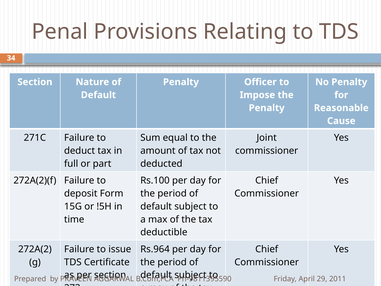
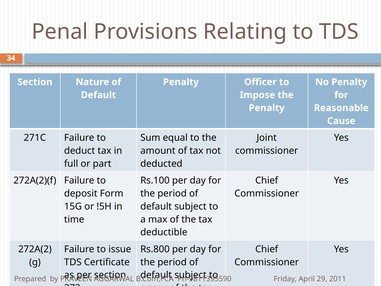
Rs.964: Rs.964 -> Rs.800
